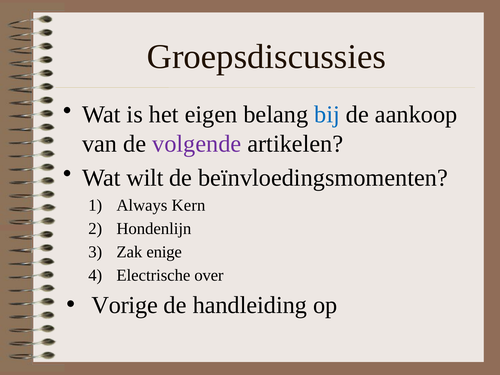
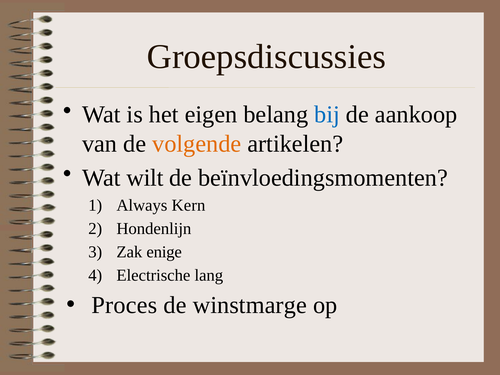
volgende colour: purple -> orange
over: over -> lang
Vorige: Vorige -> Proces
handleiding: handleiding -> winstmarge
